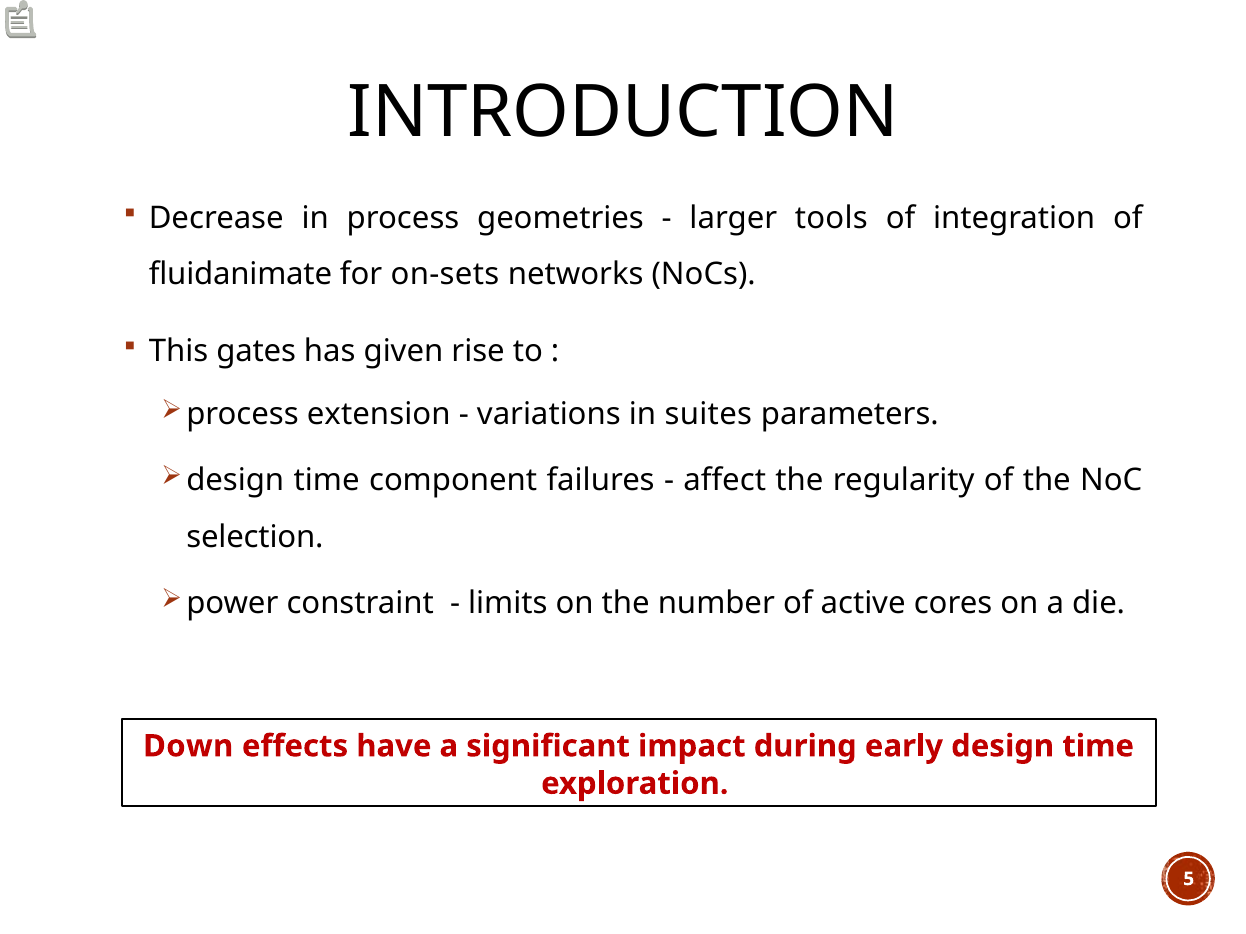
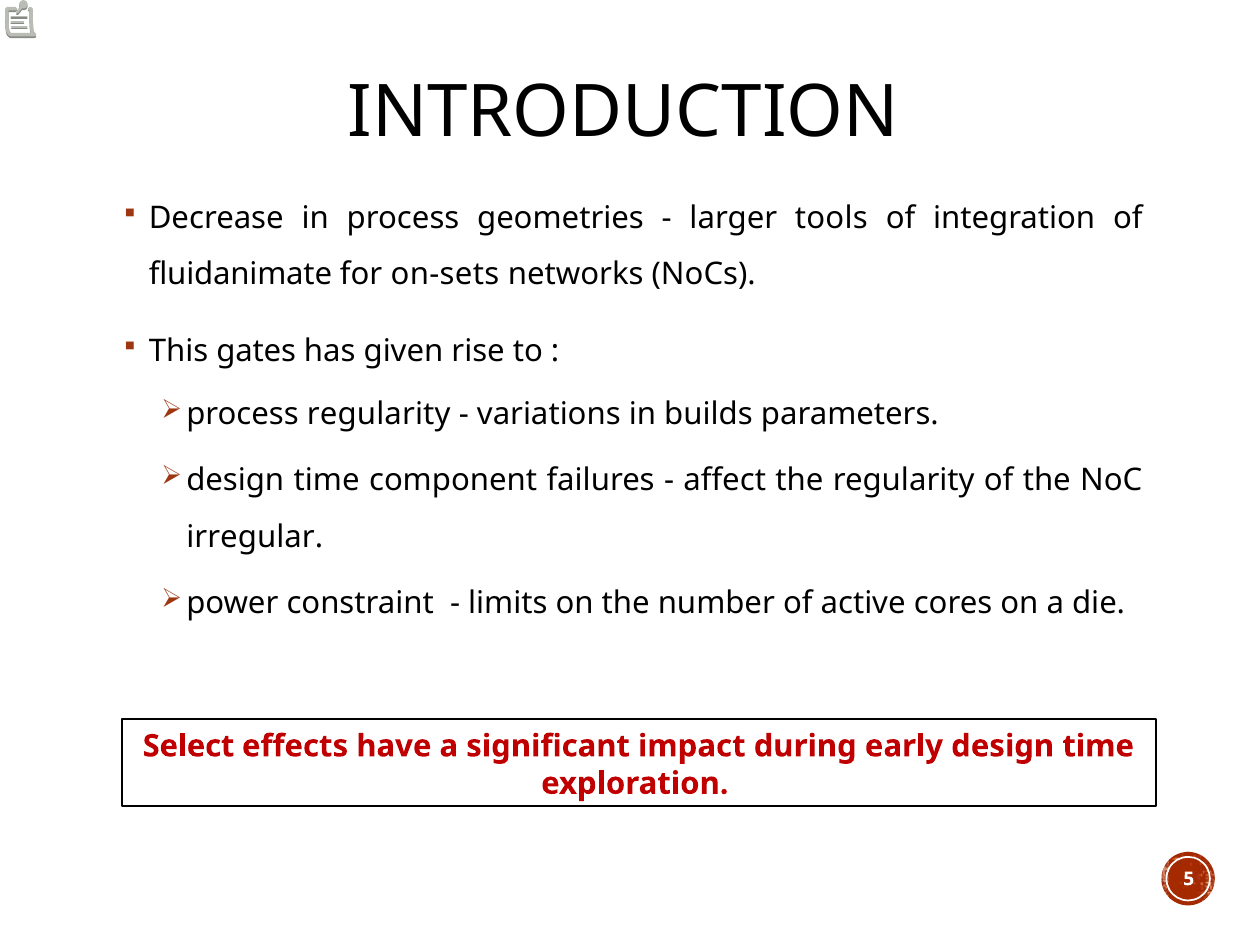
process extension: extension -> regularity
suites: suites -> builds
selection: selection -> irregular
Down: Down -> Select
